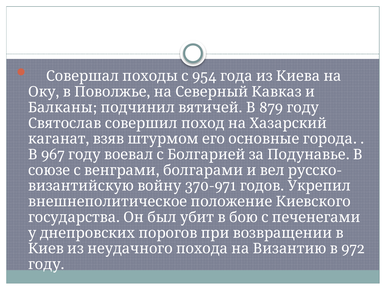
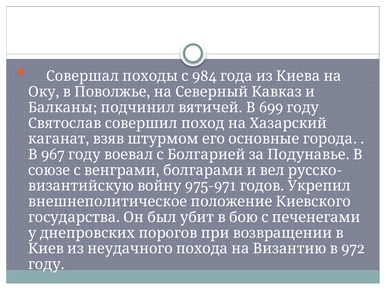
954: 954 -> 984
879: 879 -> 699
370-971: 370-971 -> 975-971
